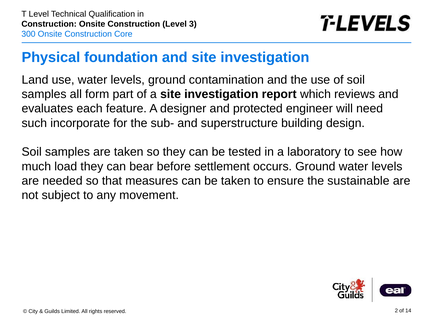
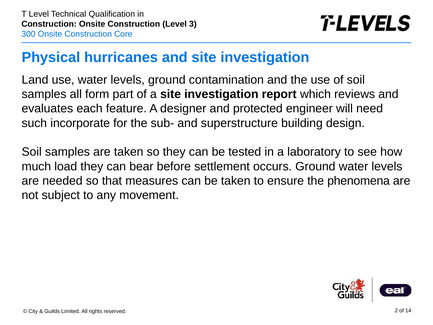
foundation: foundation -> hurricanes
sustainable: sustainable -> phenomena
